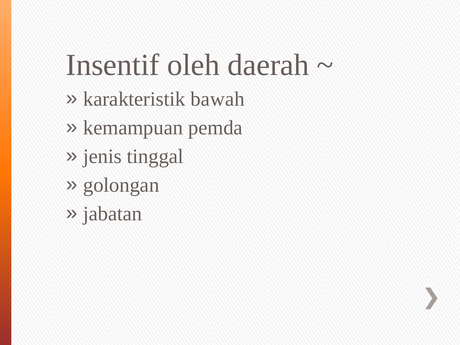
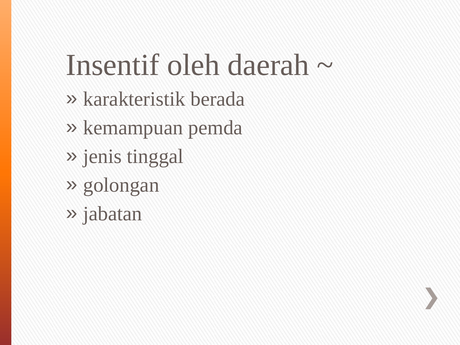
bawah: bawah -> berada
